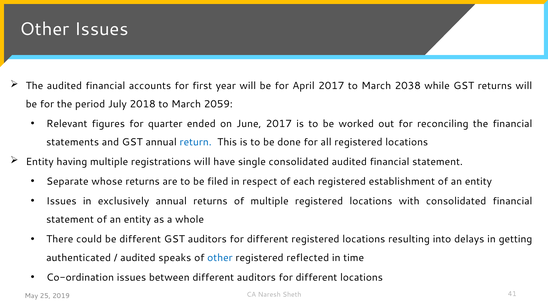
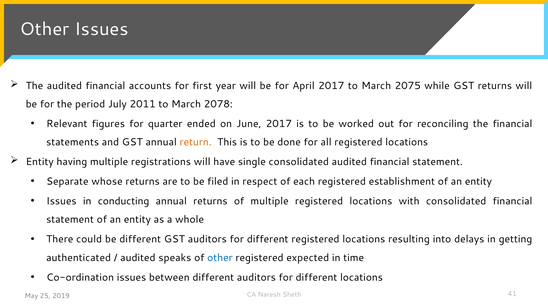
2038: 2038 -> 2075
2018: 2018 -> 2011
2059: 2059 -> 2078
return colour: blue -> orange
exclusively: exclusively -> conducting
reflected: reflected -> expected
